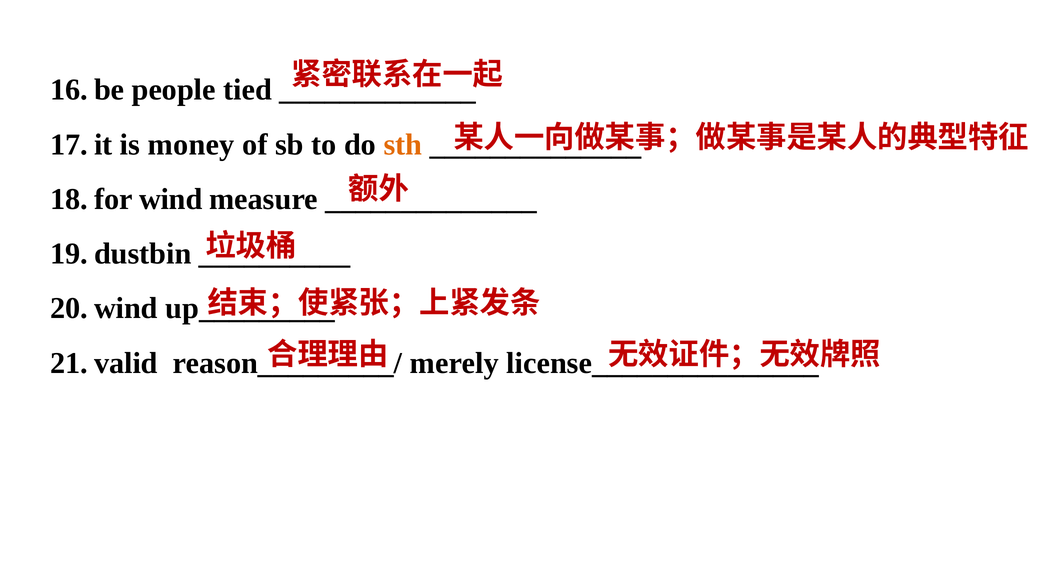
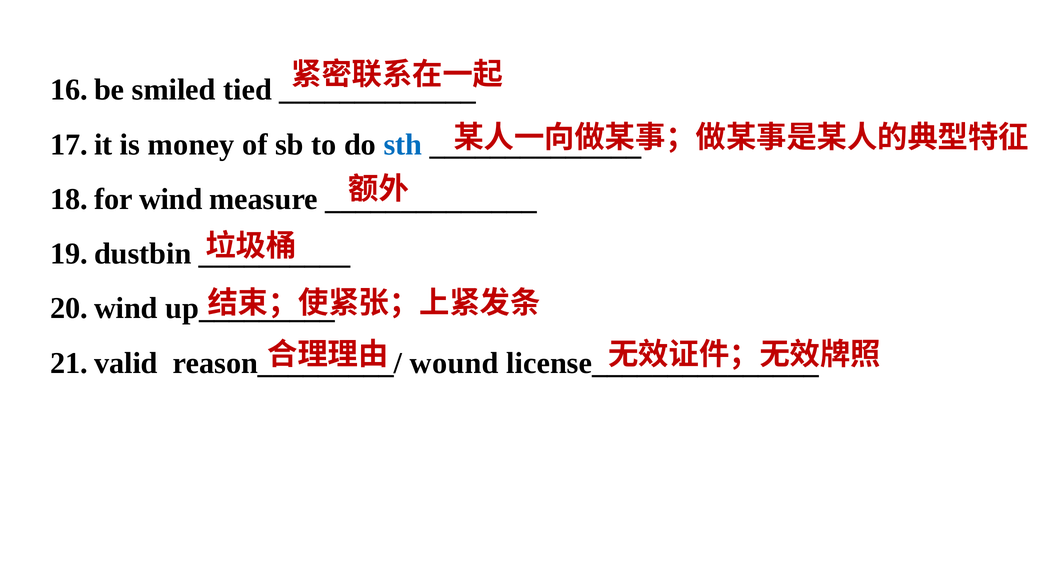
people: people -> smiled
sth colour: orange -> blue
merely: merely -> wound
